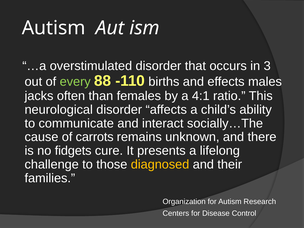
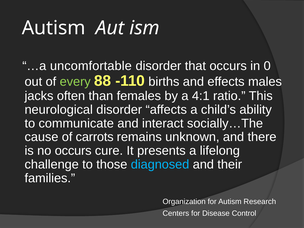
overstimulated: overstimulated -> uncomfortable
3: 3 -> 0
no fidgets: fidgets -> occurs
diagnosed colour: yellow -> light blue
